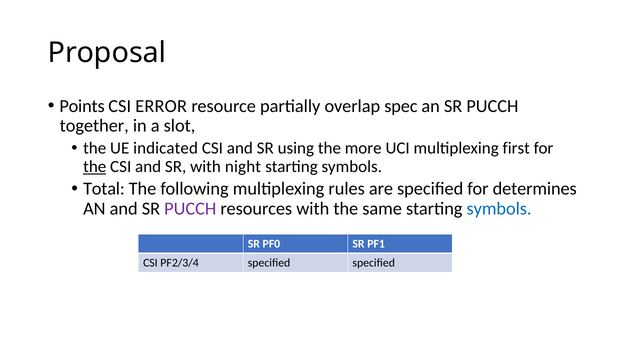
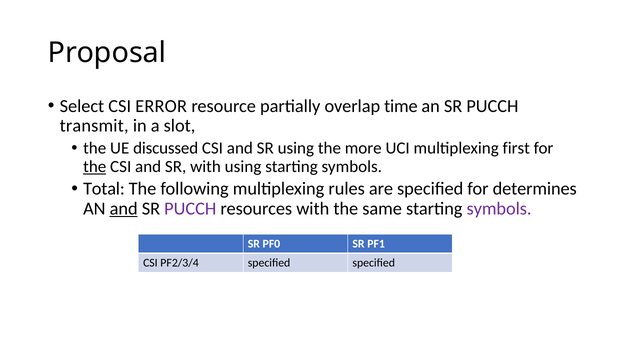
Points: Points -> Select
spec: spec -> time
together: together -> transmit
indicated: indicated -> discussed
with night: night -> using
and at (124, 209) underline: none -> present
symbols at (499, 209) colour: blue -> purple
